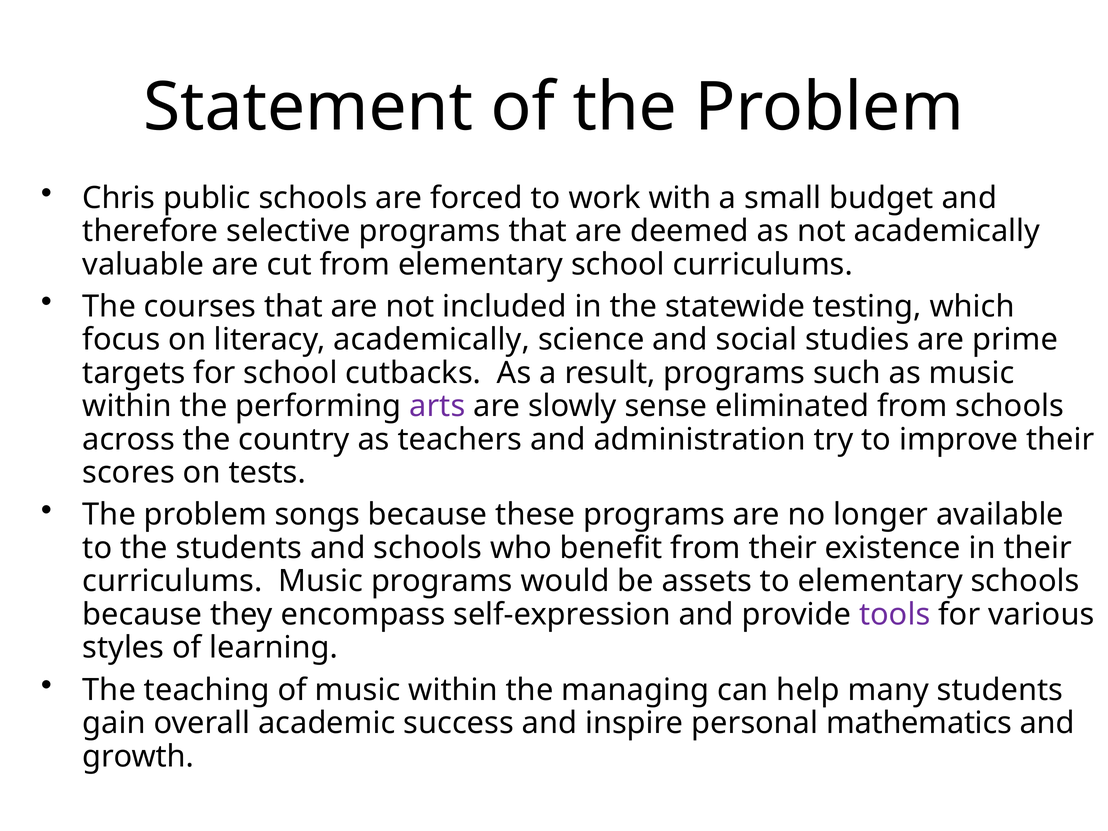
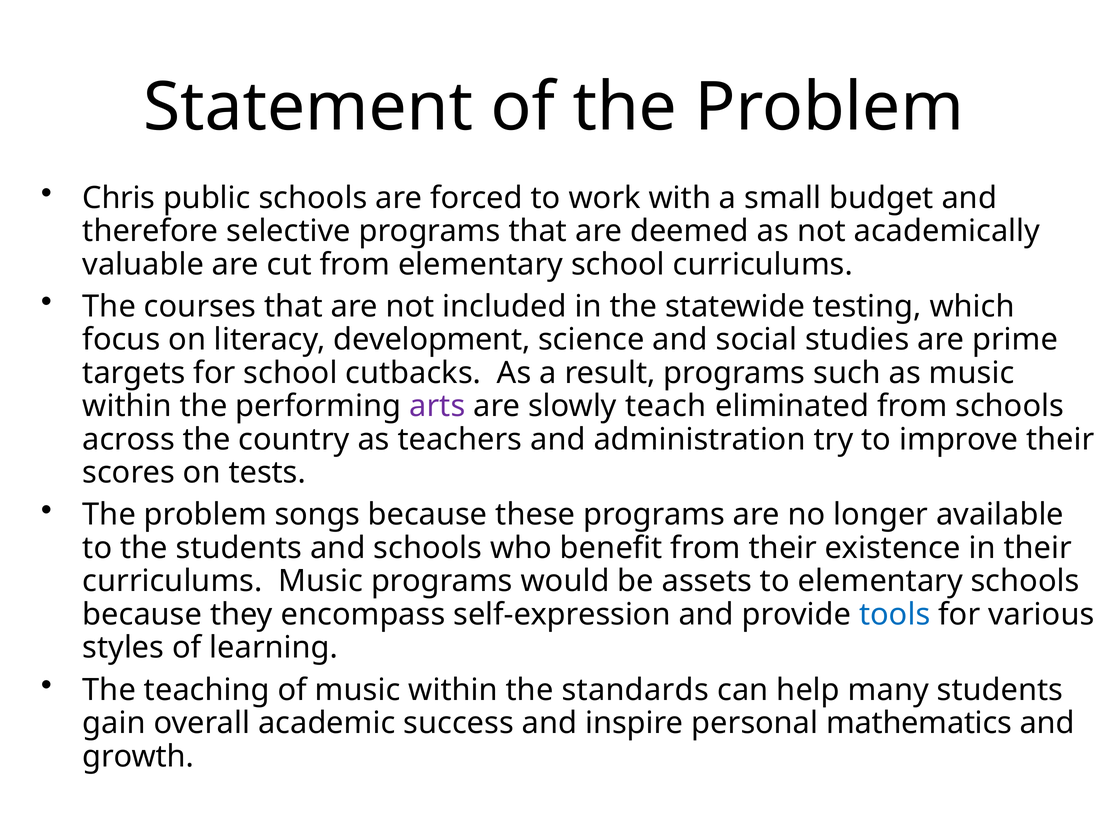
literacy academically: academically -> development
sense: sense -> teach
tools colour: purple -> blue
managing: managing -> standards
